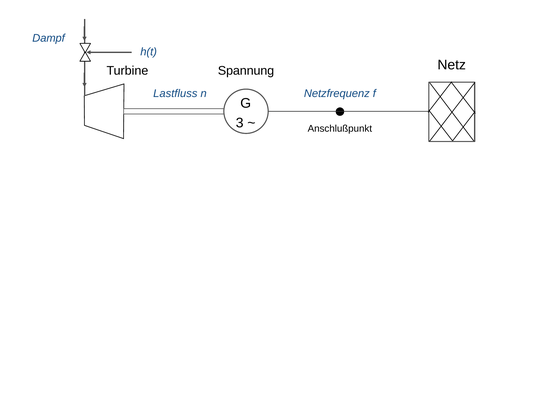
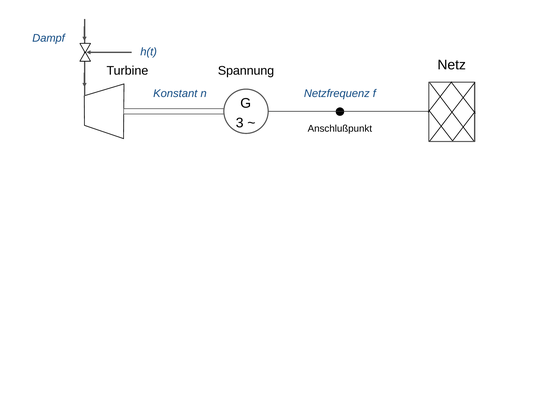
Lastfluss: Lastfluss -> Konstant
